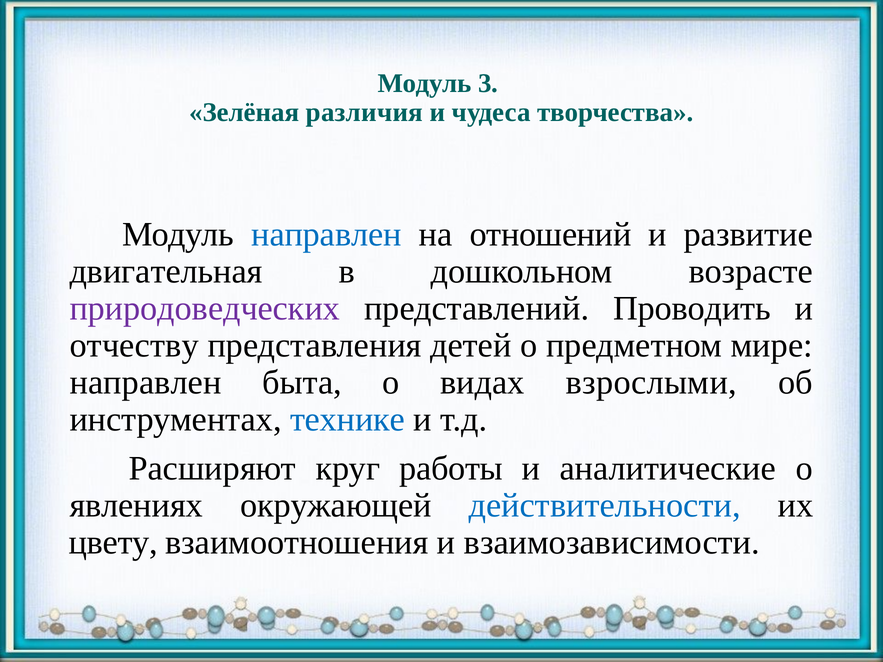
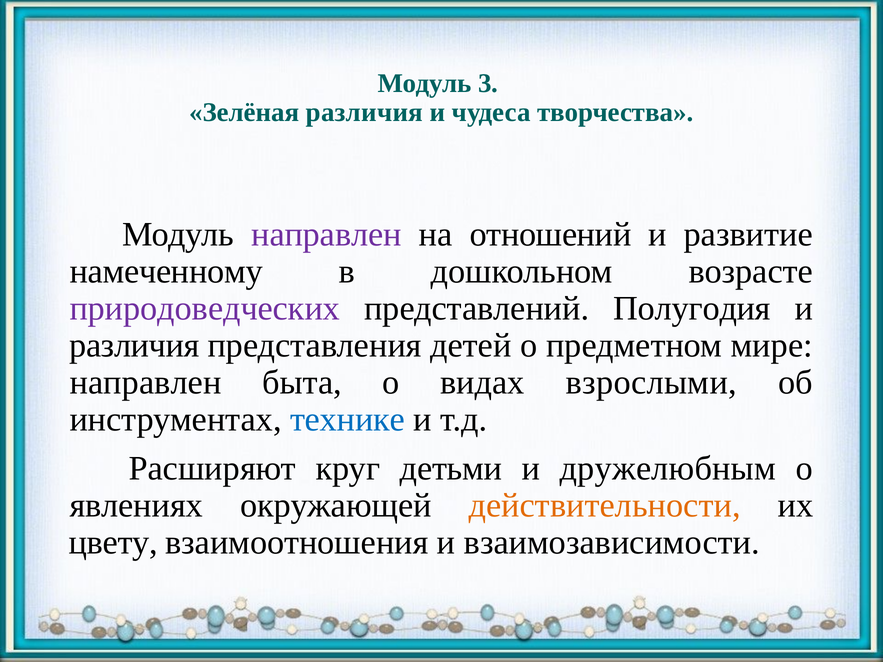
направлен at (327, 234) colour: blue -> purple
двигательная: двигательная -> намеченному
Проводить: Проводить -> Полугодия
отчеству at (134, 345): отчеству -> различия
работы: работы -> детьми
аналитические: аналитические -> дружелюбным
действительности colour: blue -> orange
